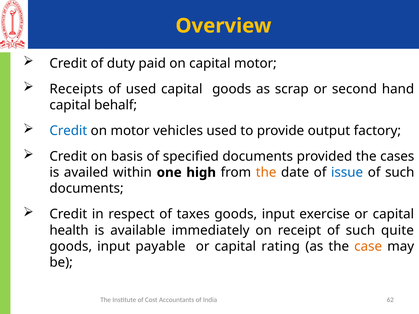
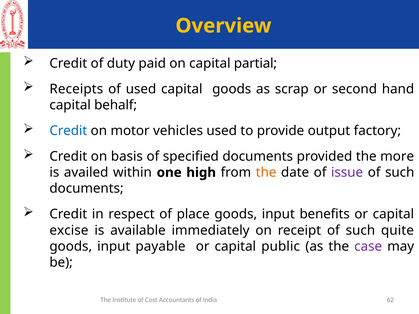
capital motor: motor -> partial
cases: cases -> more
issue colour: blue -> purple
taxes: taxes -> place
exercise: exercise -> benefits
health: health -> excise
rating: rating -> public
case colour: orange -> purple
